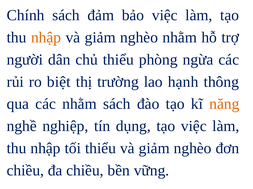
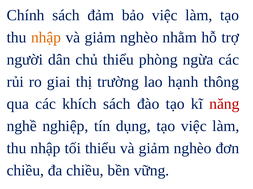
biệt: biệt -> giai
các nhằm: nhằm -> khích
năng colour: orange -> red
